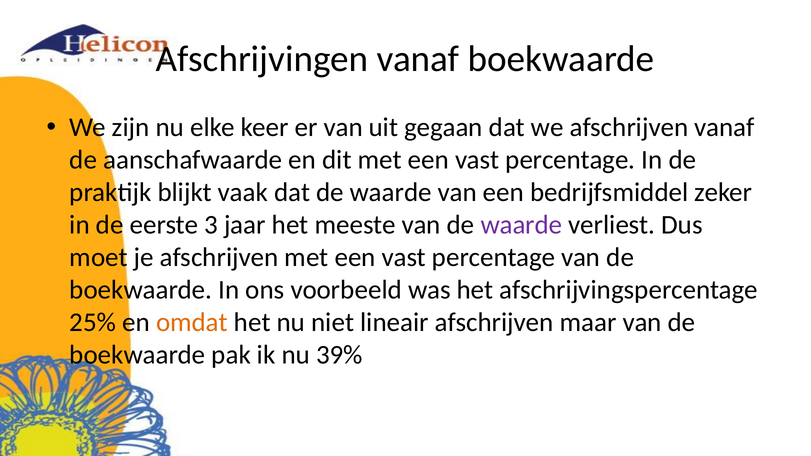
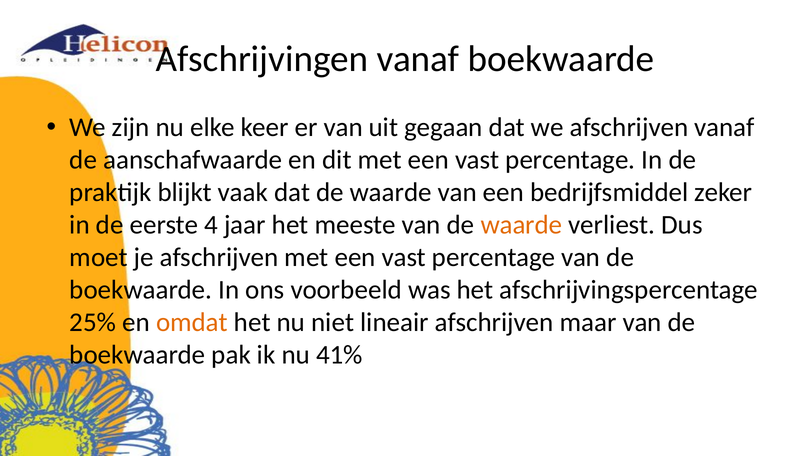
3: 3 -> 4
waarde at (521, 225) colour: purple -> orange
39%: 39% -> 41%
